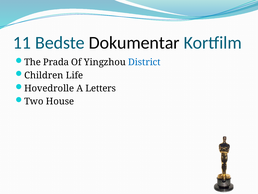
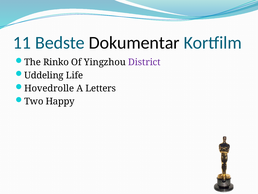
Prada: Prada -> Rinko
District colour: blue -> purple
Children: Children -> Uddeling
House: House -> Happy
